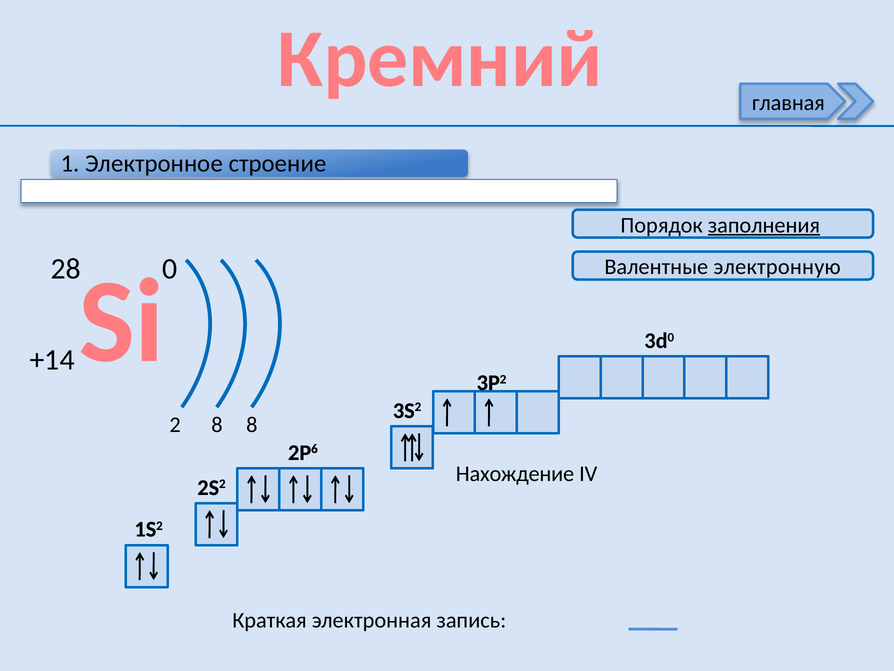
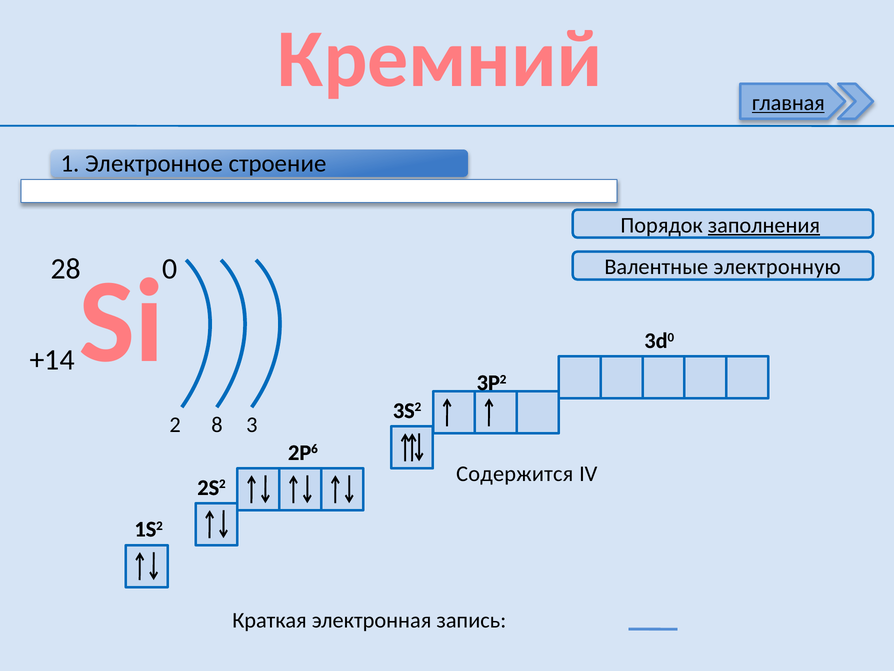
главная underline: none -> present
8 8: 8 -> 3
Нахождение: Нахождение -> Содержится
